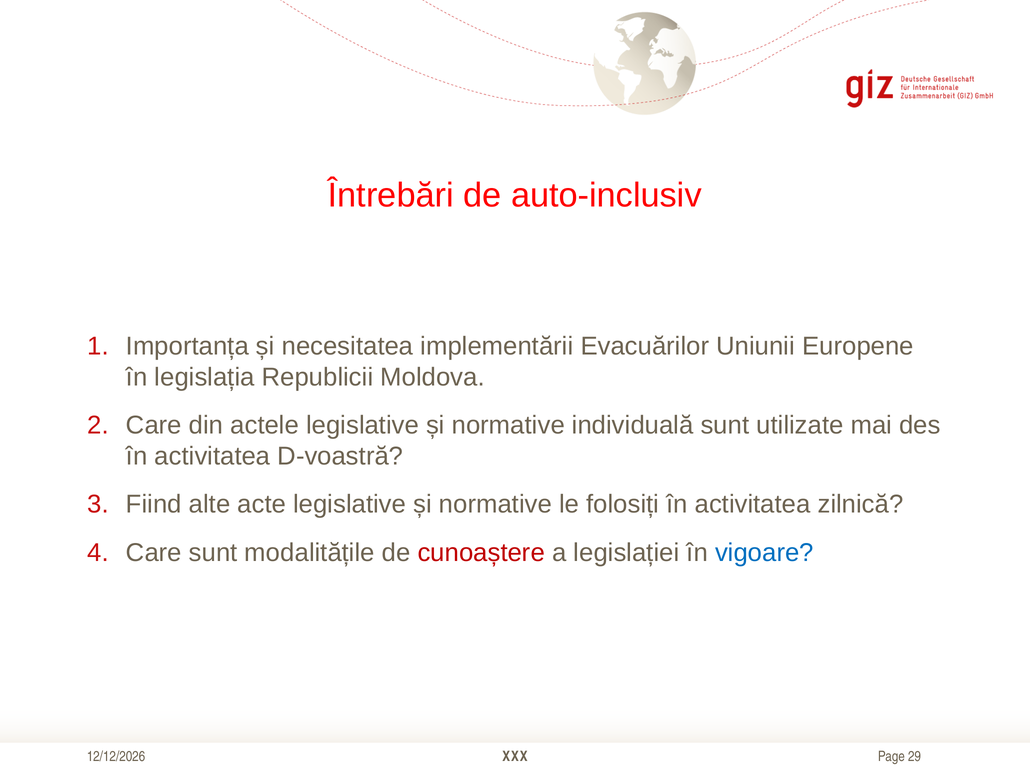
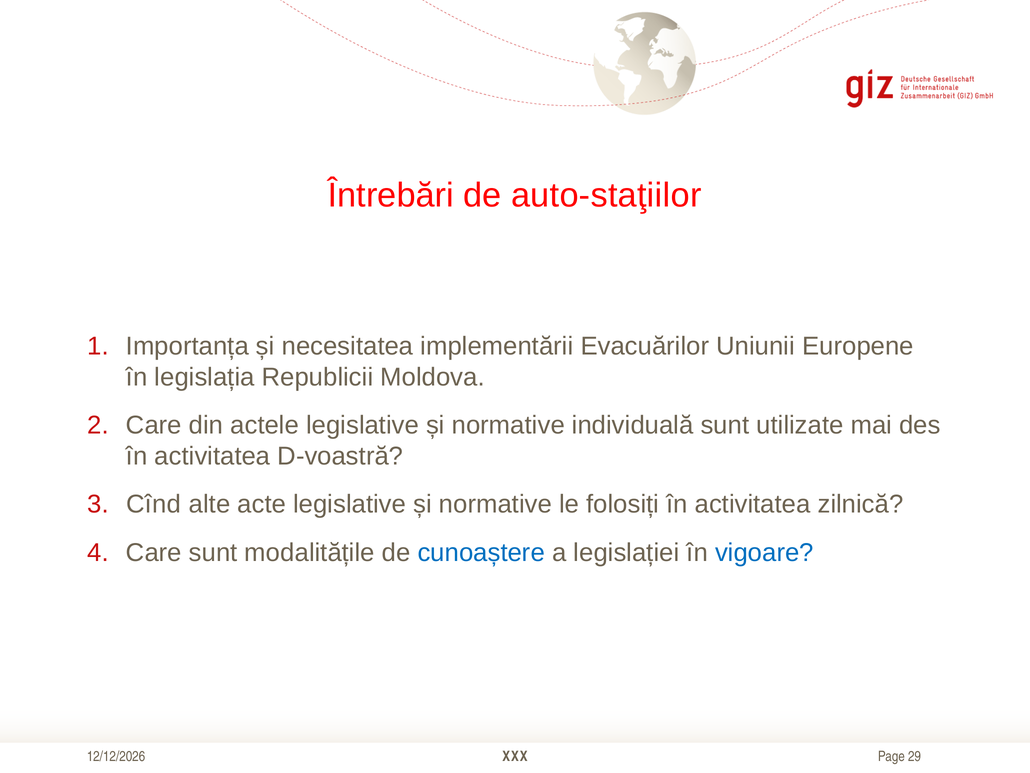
auto-inclusiv: auto-inclusiv -> auto-staţiilor
Fiind: Fiind -> Cînd
cunoaștere colour: red -> blue
